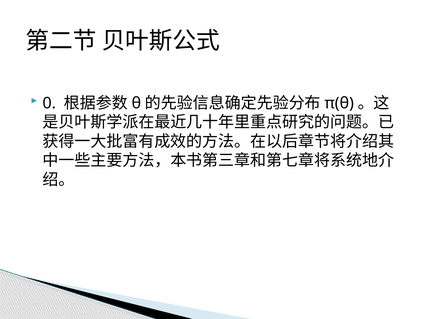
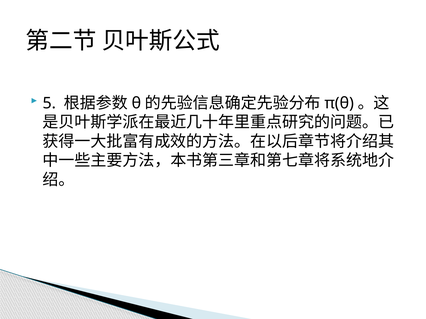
0: 0 -> 5
